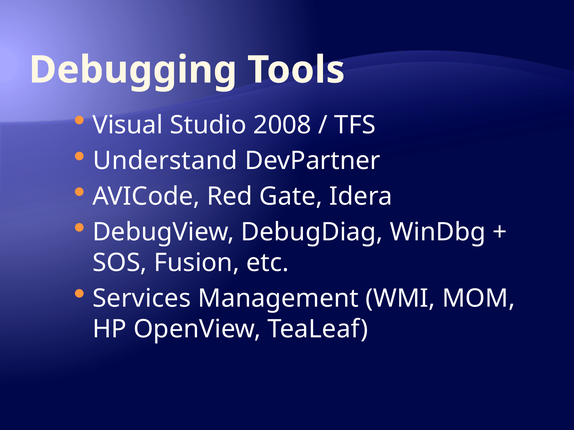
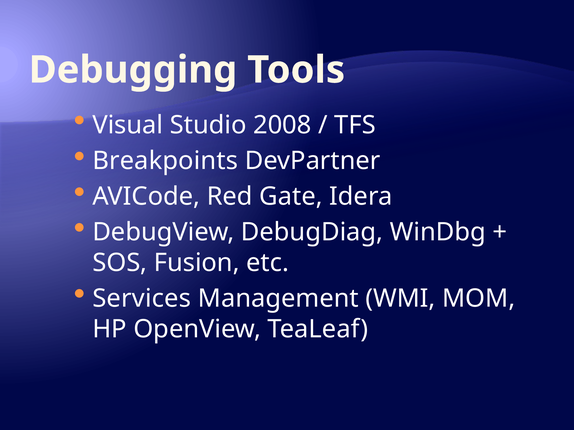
Understand: Understand -> Breakpoints
